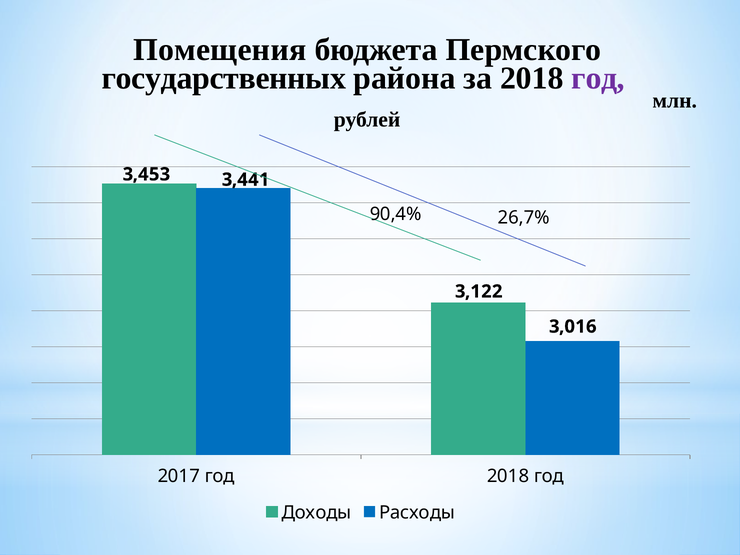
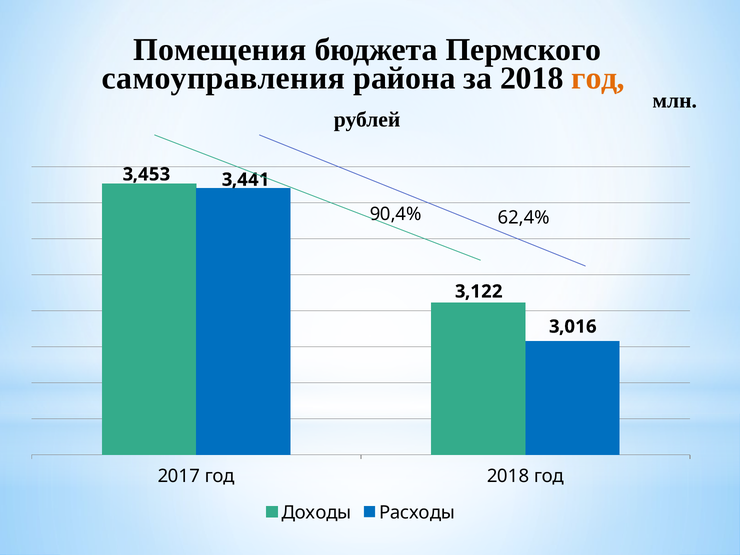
государственных: государственных -> самоуправления
год at (598, 78) colour: purple -> orange
26,7%: 26,7% -> 62,4%
